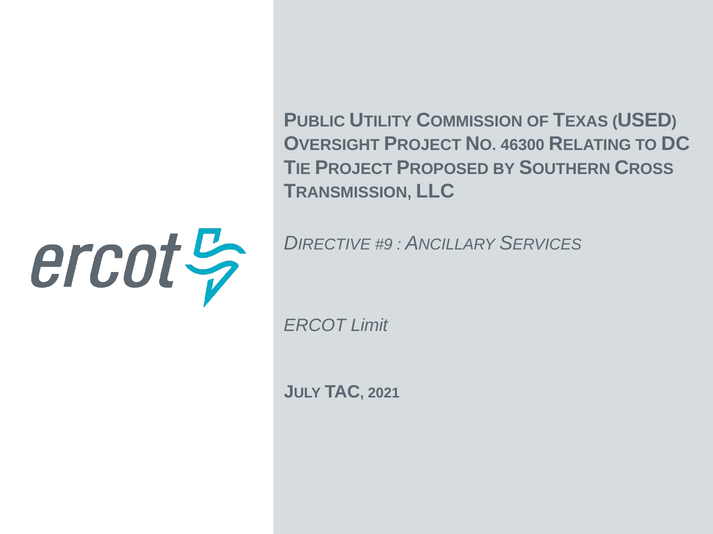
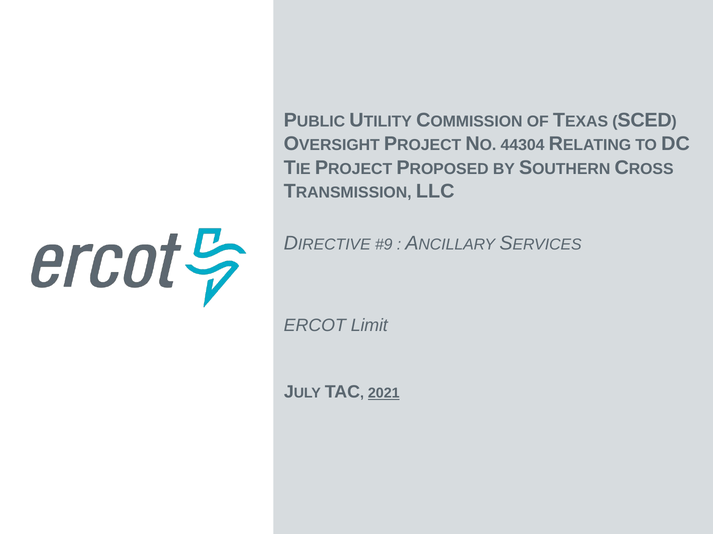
USED: USED -> SCED
46300: 46300 -> 44304
2021 underline: none -> present
